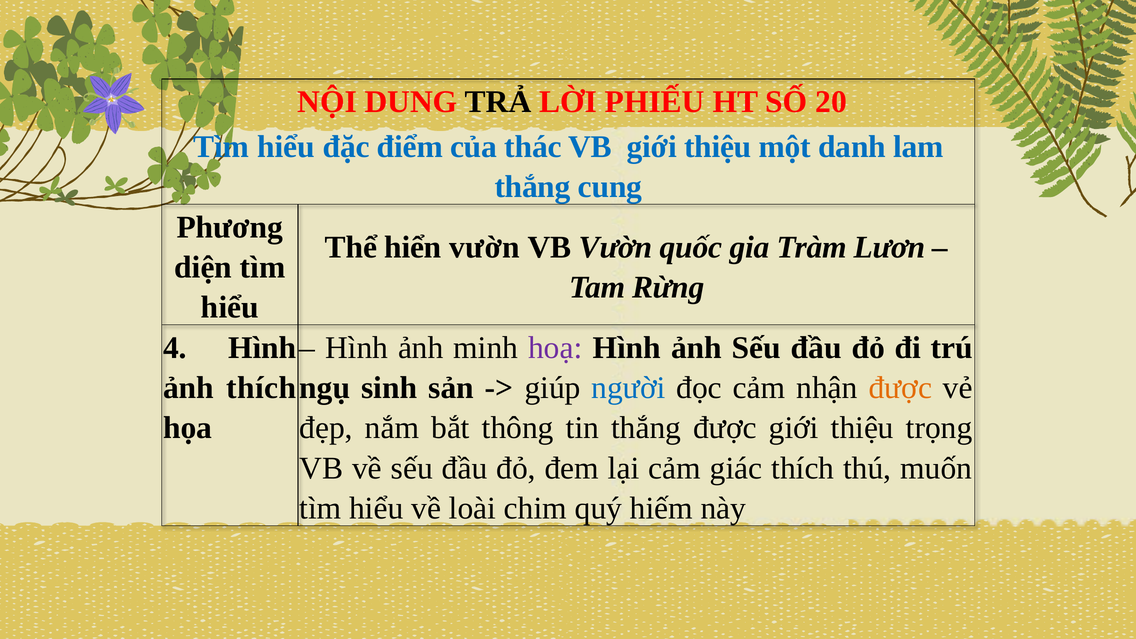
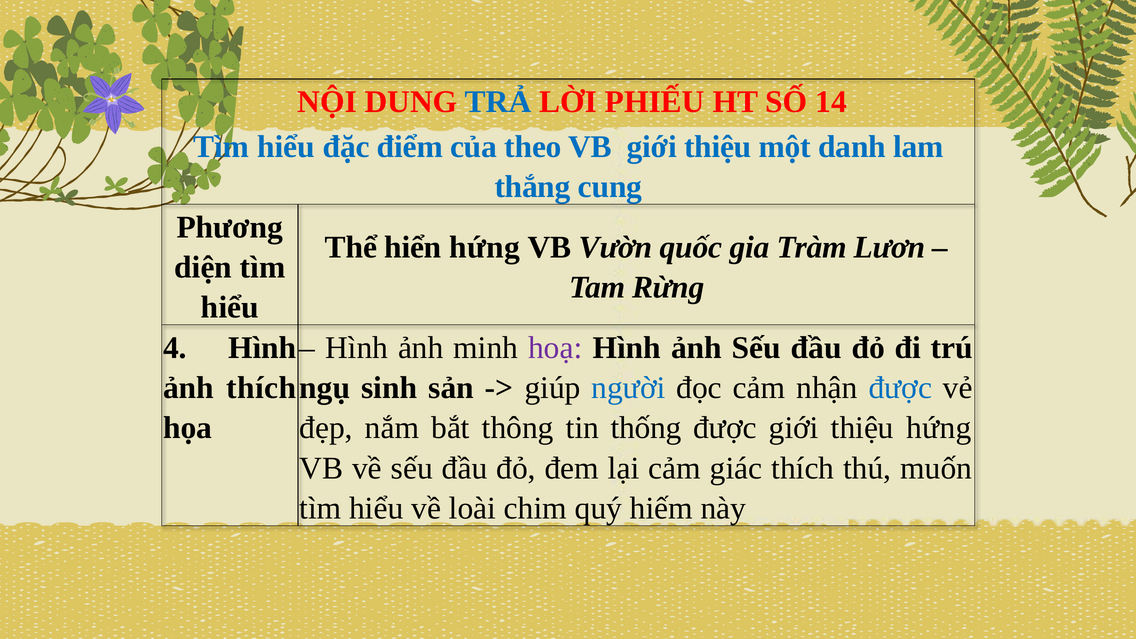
TRẢ colour: black -> blue
20: 20 -> 14
thác: thác -> theo
hiển vườn: vườn -> hứng
được at (900, 388) colour: orange -> blue
tin thắng: thắng -> thống
thiệu trọng: trọng -> hứng
